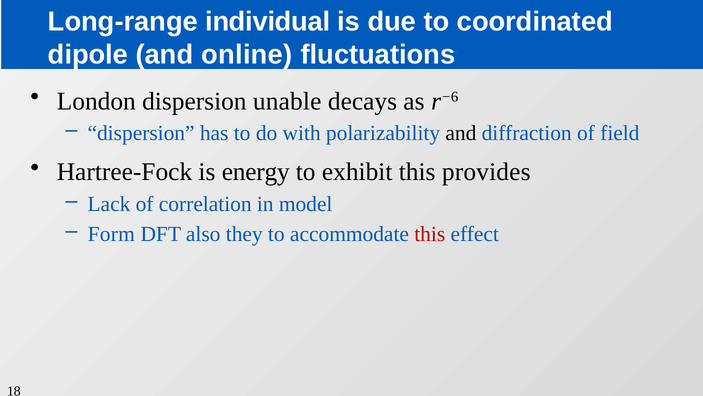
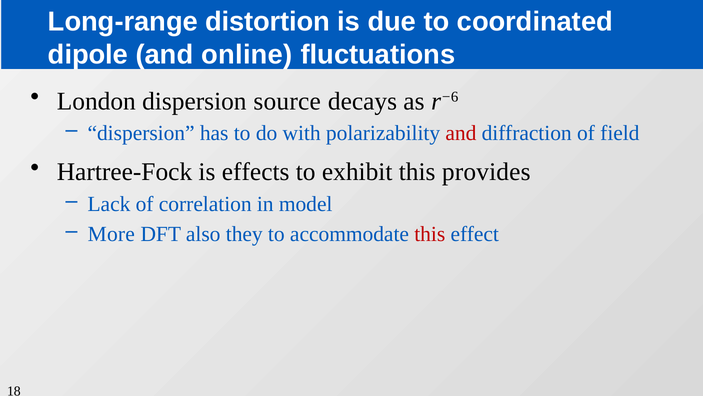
individual: individual -> distortion
unable: unable -> source
and at (461, 133) colour: black -> red
energy: energy -> effects
Form: Form -> More
